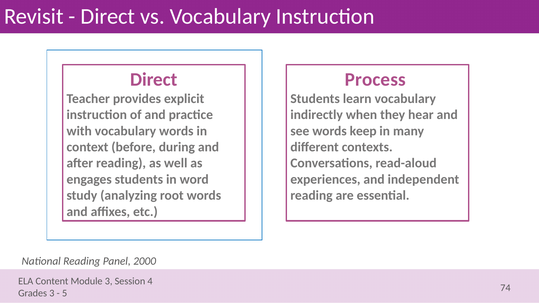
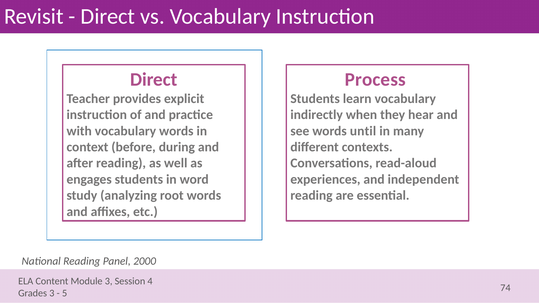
keep: keep -> until
